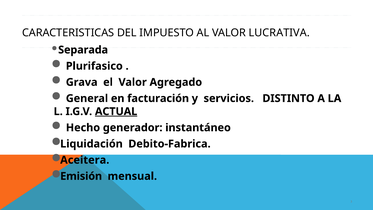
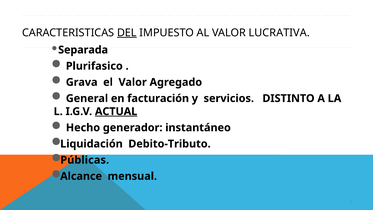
DEL underline: none -> present
Debito-Fabrica: Debito-Fabrica -> Debito-Tributo
Aceitera: Aceitera -> Públicas
Emisión: Emisión -> Alcance
